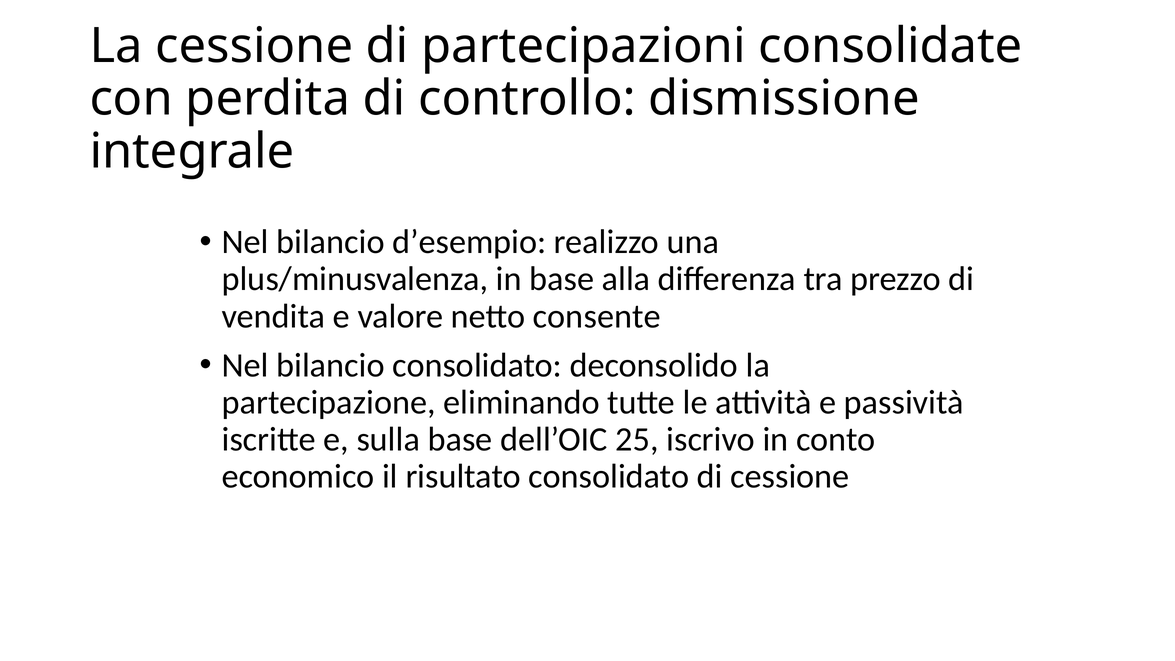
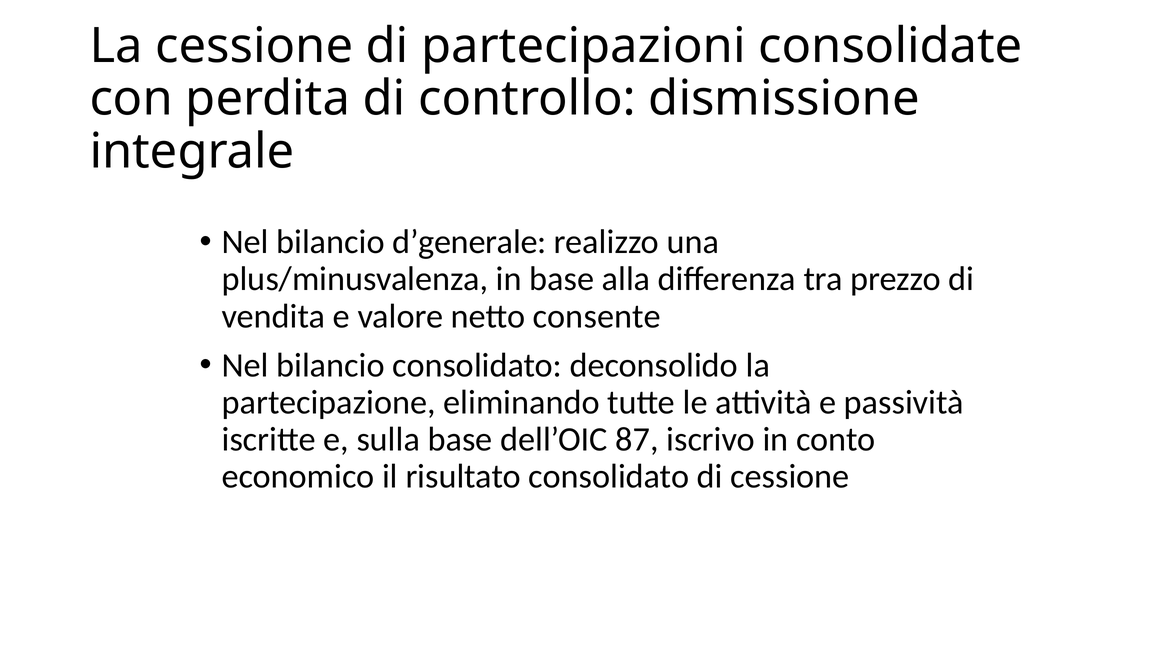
d’esempio: d’esempio -> d’generale
25: 25 -> 87
